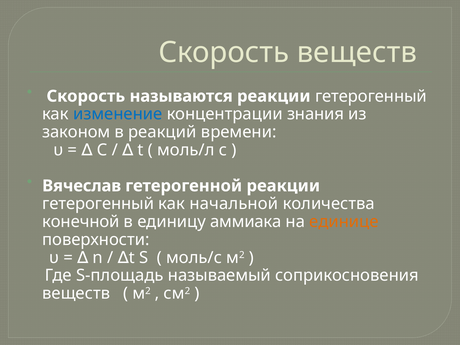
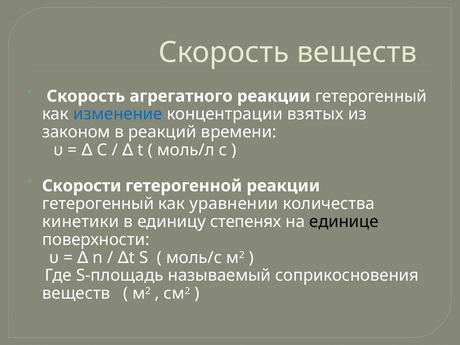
называются: называются -> агрегатного
знания: знания -> взятых
Вячеслав: Вячеслав -> Скорости
начальной: начальной -> уравнении
конечной: конечной -> кинетики
аммиака: аммиака -> степенях
единице colour: orange -> black
